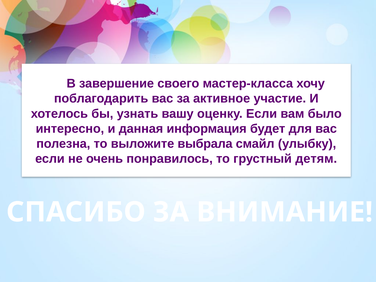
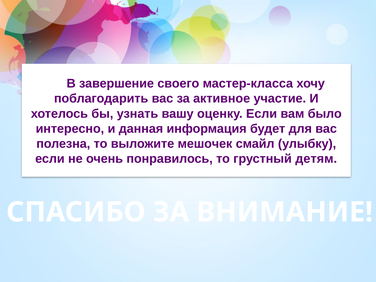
выбрала: выбрала -> мешочек
